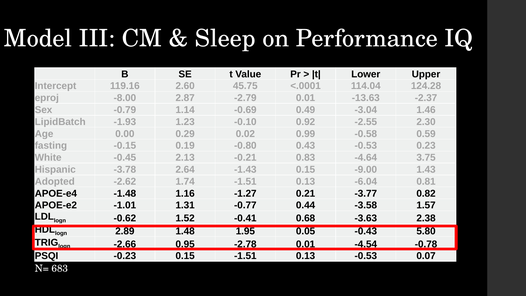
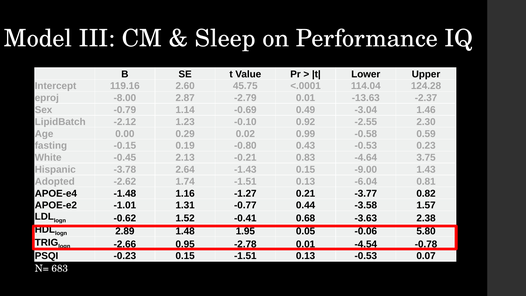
-1.93: -1.93 -> -2.12
-0.43: -0.43 -> -0.06
